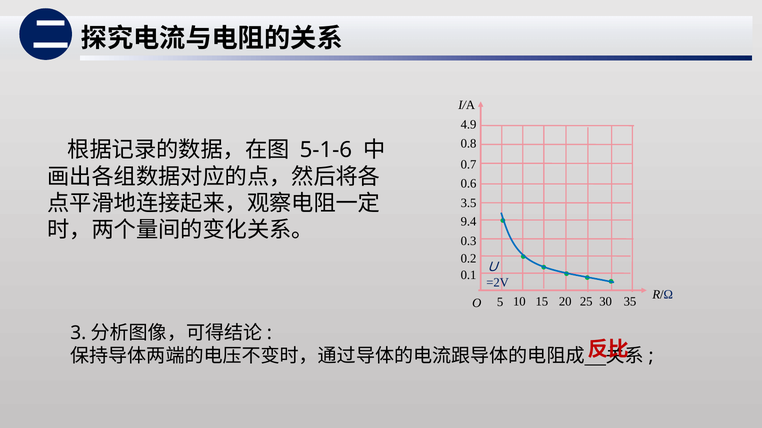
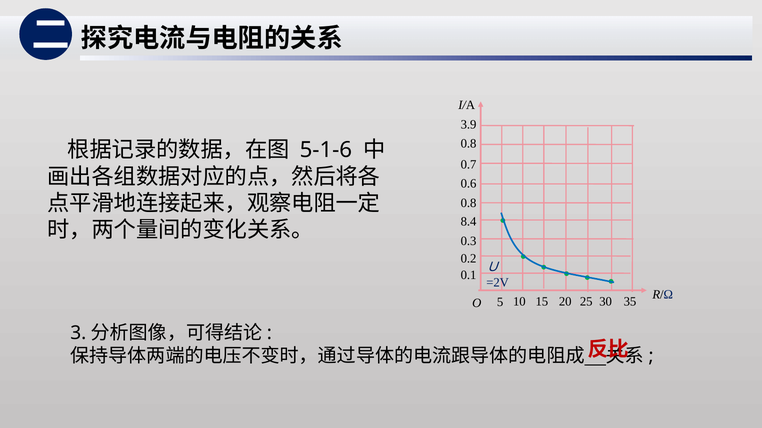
4.9: 4.9 -> 3.9
3.5 at (469, 203): 3.5 -> 0.8
9.4: 9.4 -> 8.4
